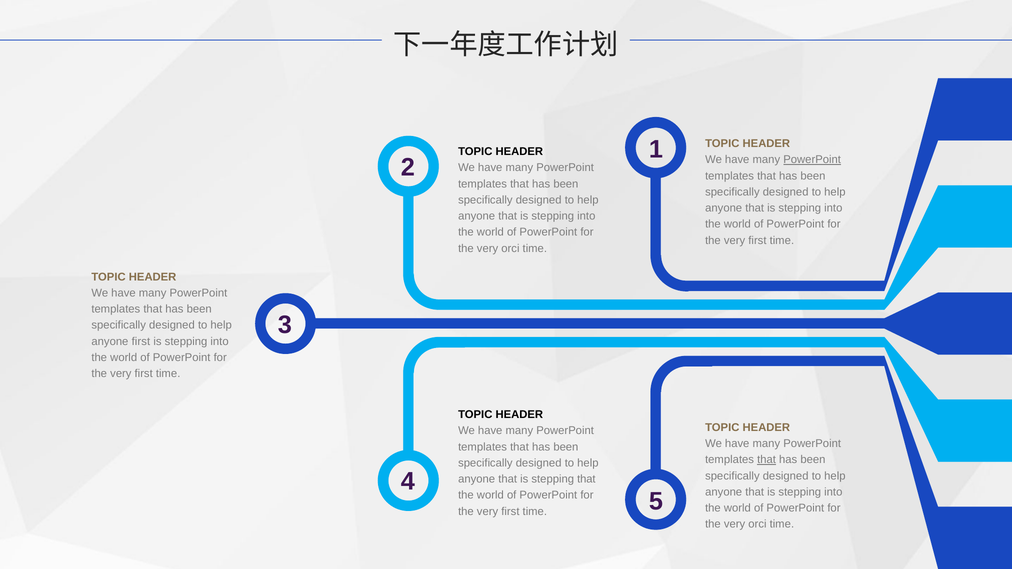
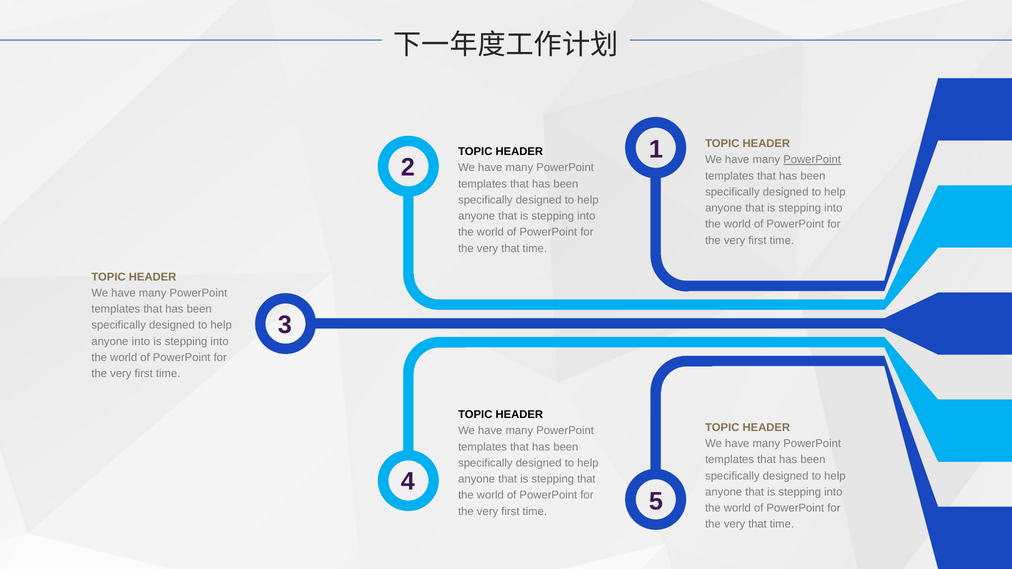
orci at (510, 248): orci -> that
anyone first: first -> into
that at (767, 460) underline: present -> none
orci at (757, 524): orci -> that
